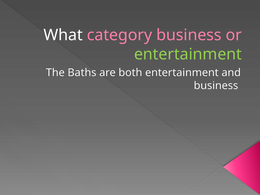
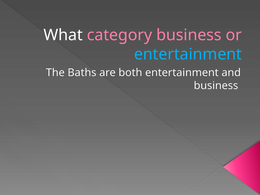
entertainment at (188, 54) colour: light green -> light blue
